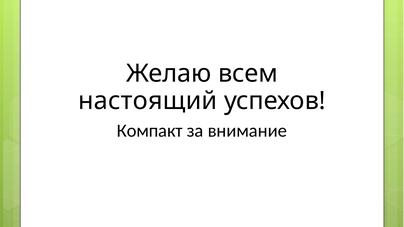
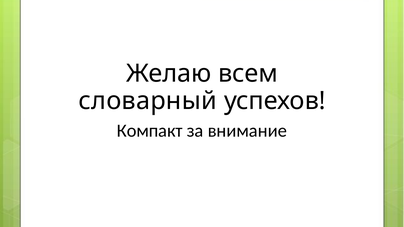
настоящий: настоящий -> словарный
